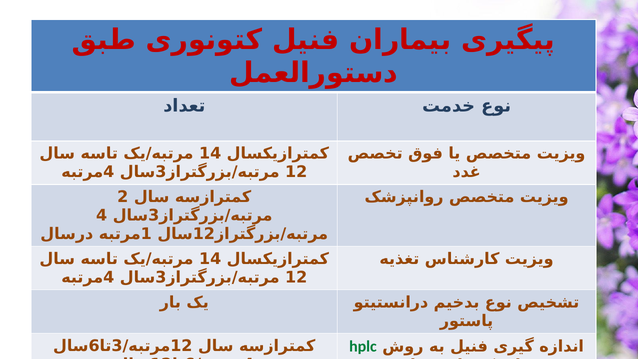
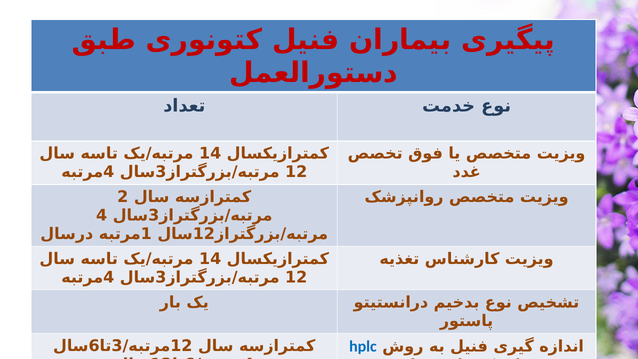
hplc colour: green -> blue
